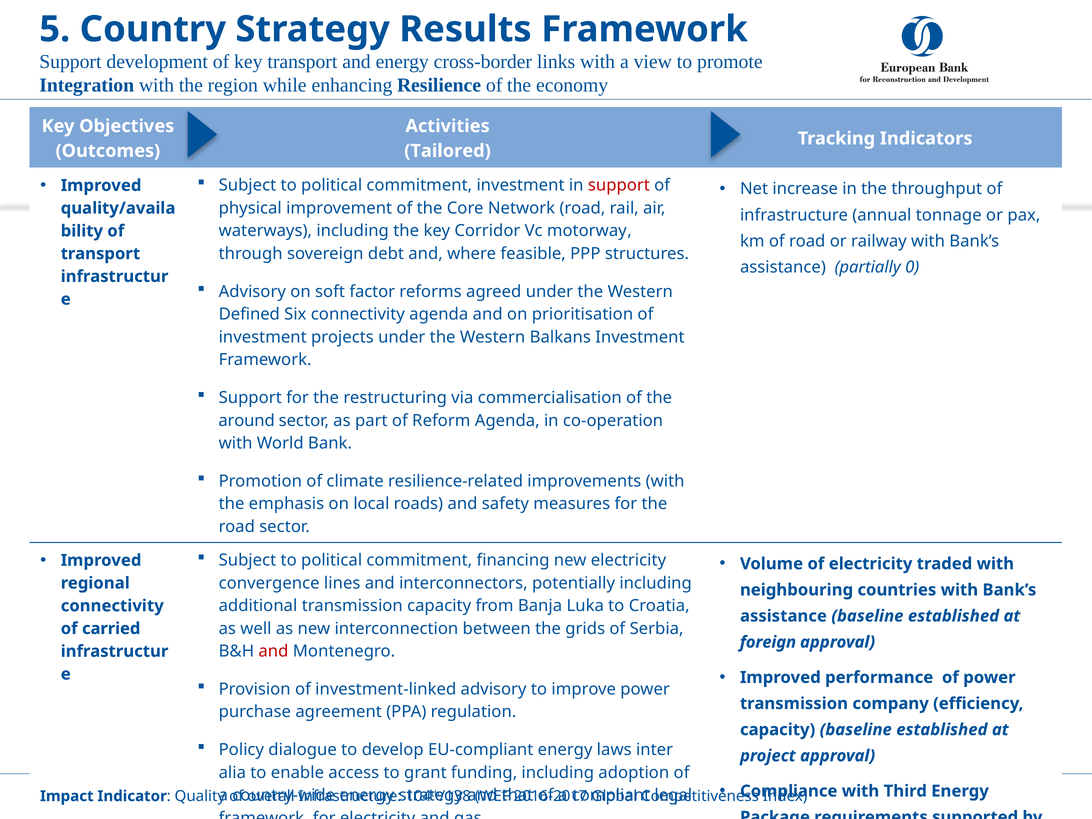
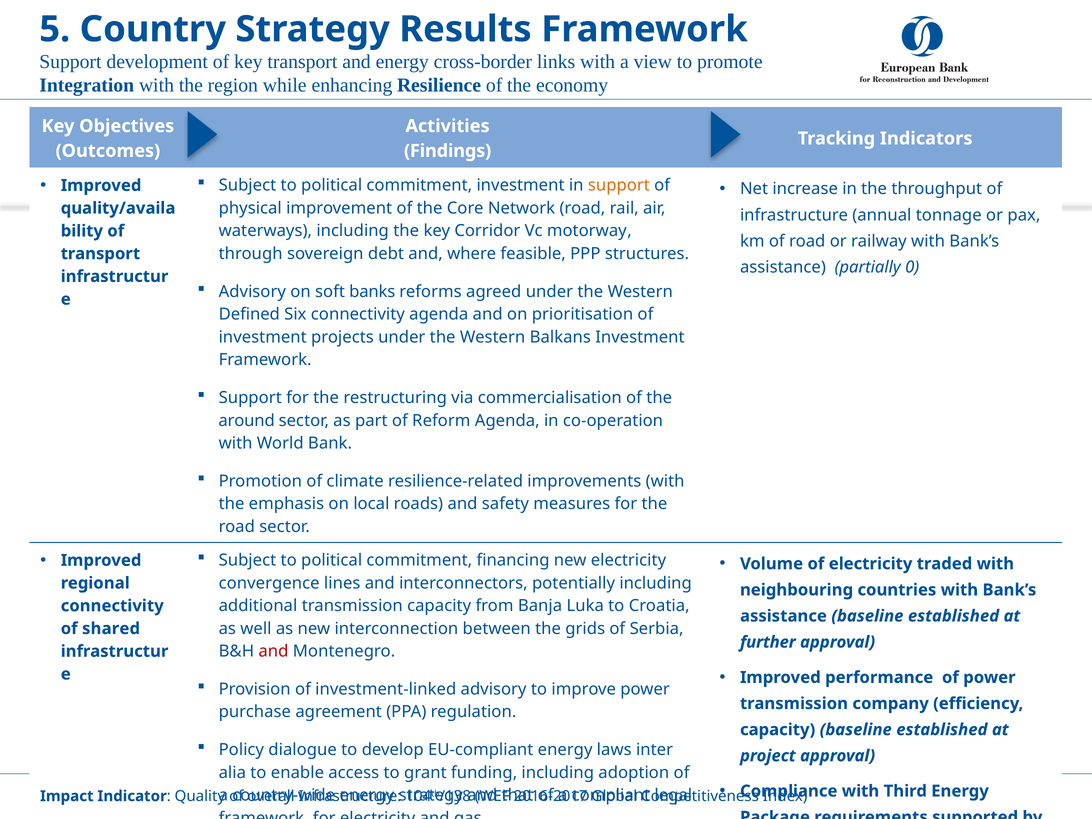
Tailored: Tailored -> Findings
support at (619, 185) colour: red -> orange
factor: factor -> banks
carried: carried -> shared
foreign: foreign -> further
